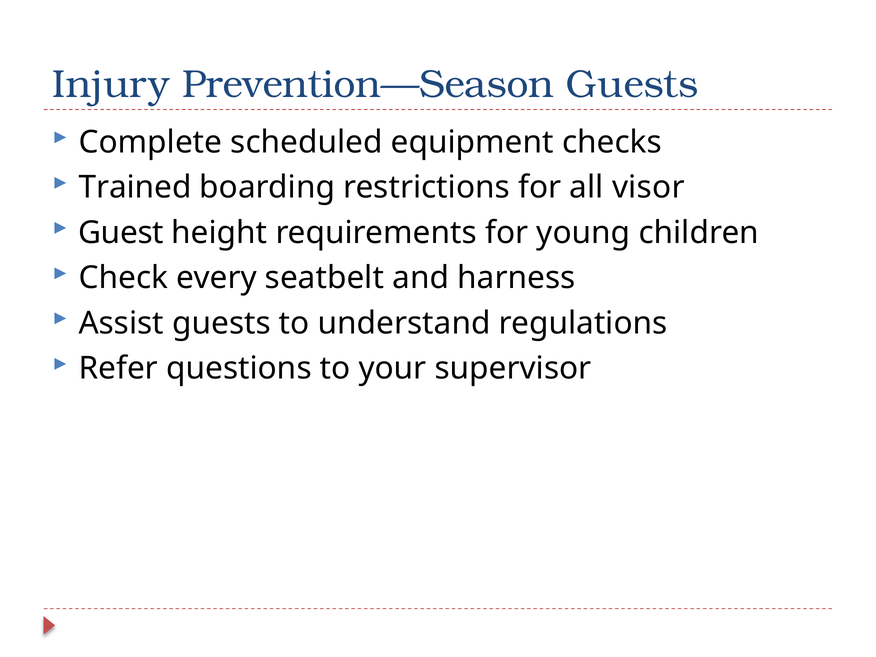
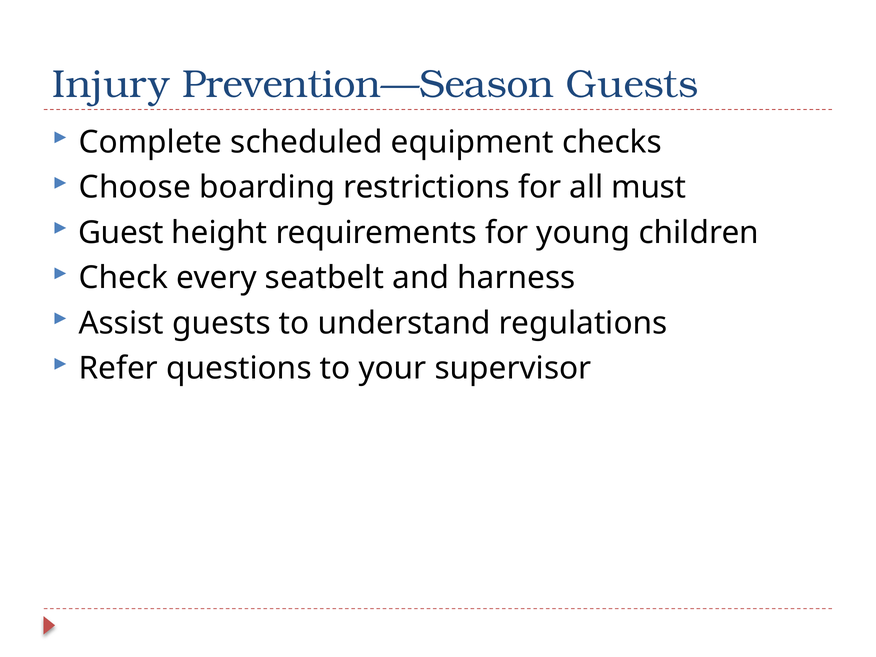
Trained: Trained -> Choose
visor: visor -> must
